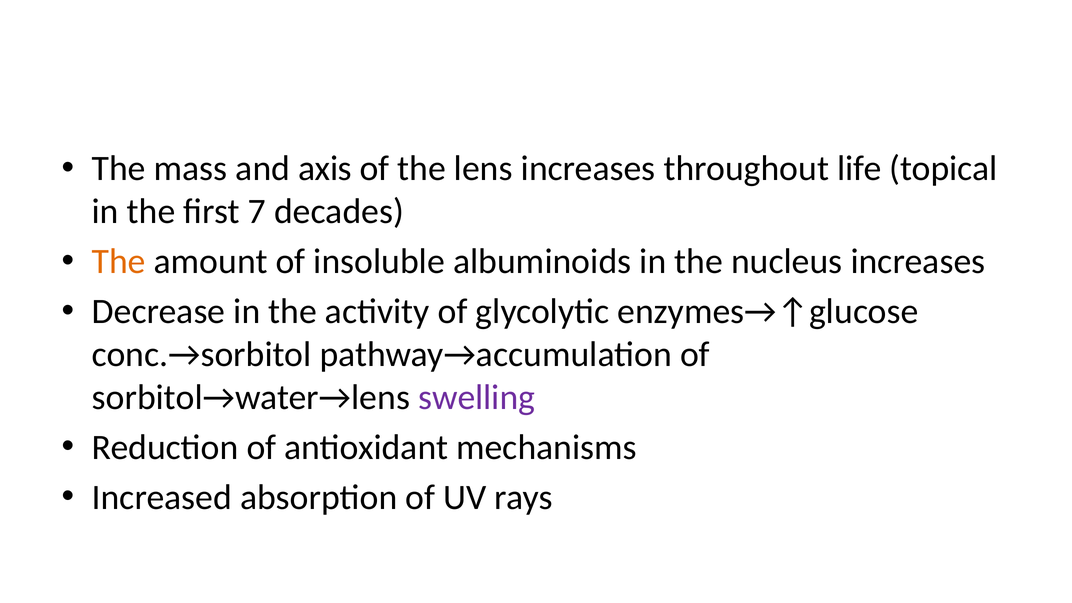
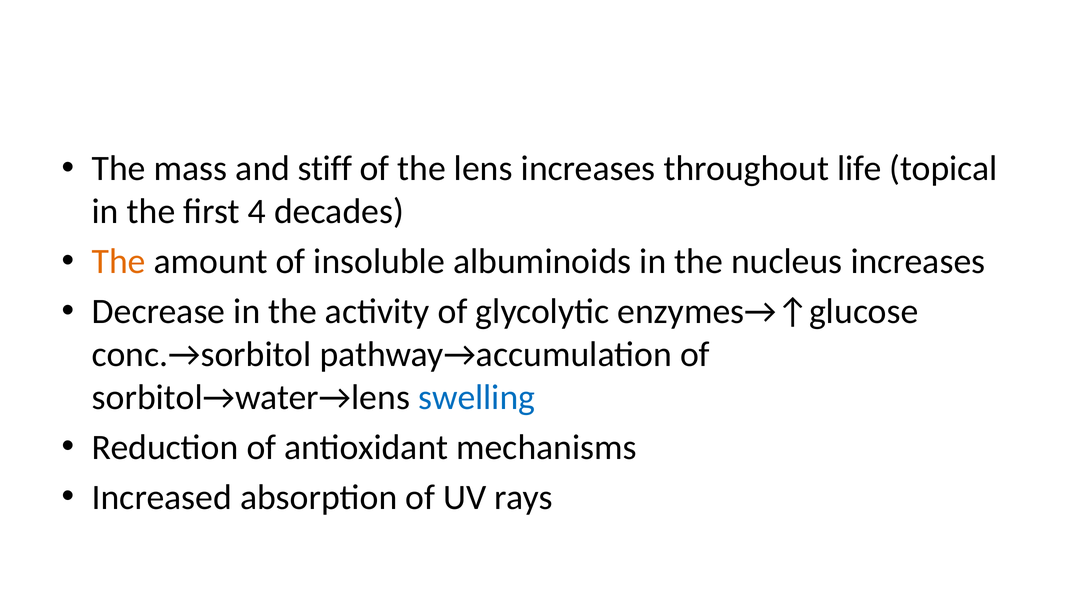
axis: axis -> stiff
7: 7 -> 4
swelling colour: purple -> blue
